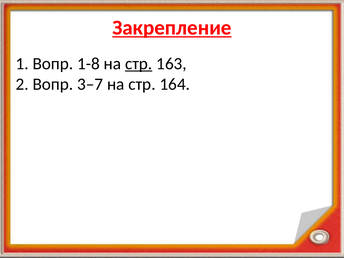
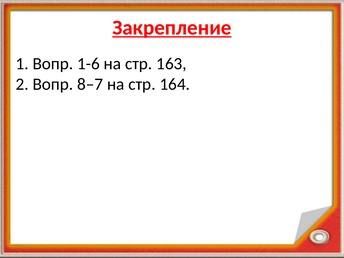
1-8: 1-8 -> 1-6
стр at (139, 64) underline: present -> none
3–7: 3–7 -> 8–7
